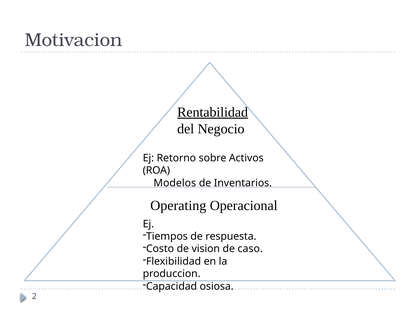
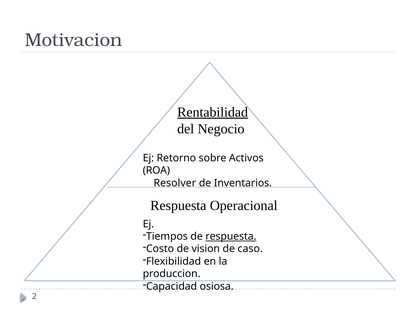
Modelos: Modelos -> Resolver
Operating at (178, 205): Operating -> Respuesta
respuesta at (231, 236) underline: none -> present
